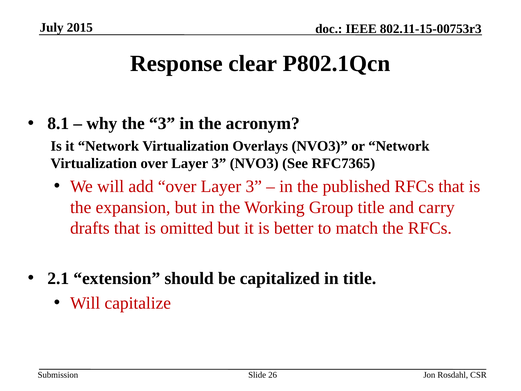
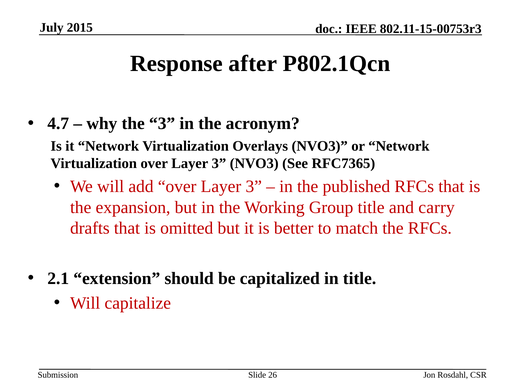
clear: clear -> after
8.1: 8.1 -> 4.7
